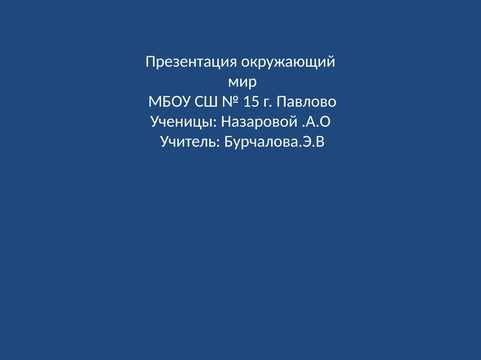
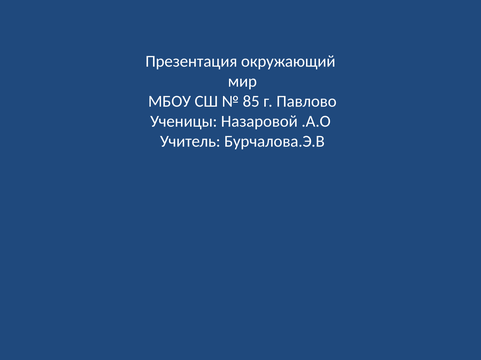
15: 15 -> 85
